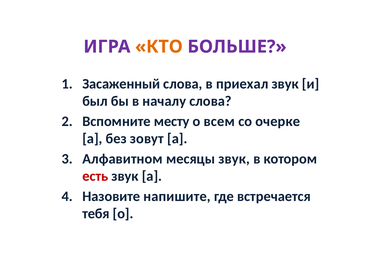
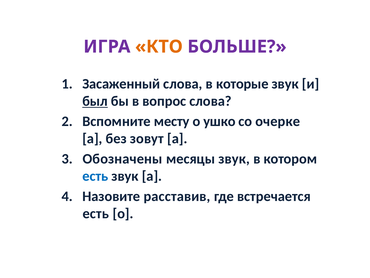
приехал: приехал -> которые
был underline: none -> present
началу: началу -> вопрос
всем: всем -> ушко
Алфавитном: Алфавитном -> Обозначены
есть at (95, 176) colour: red -> blue
напишите: напишите -> расставив
тебя at (96, 213): тебя -> есть
